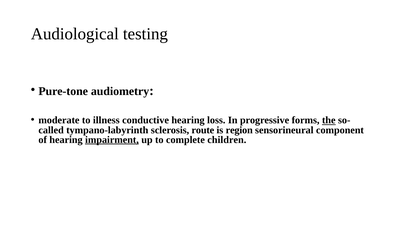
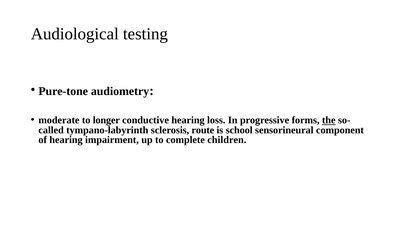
illness: illness -> longer
region: region -> school
impairment underline: present -> none
